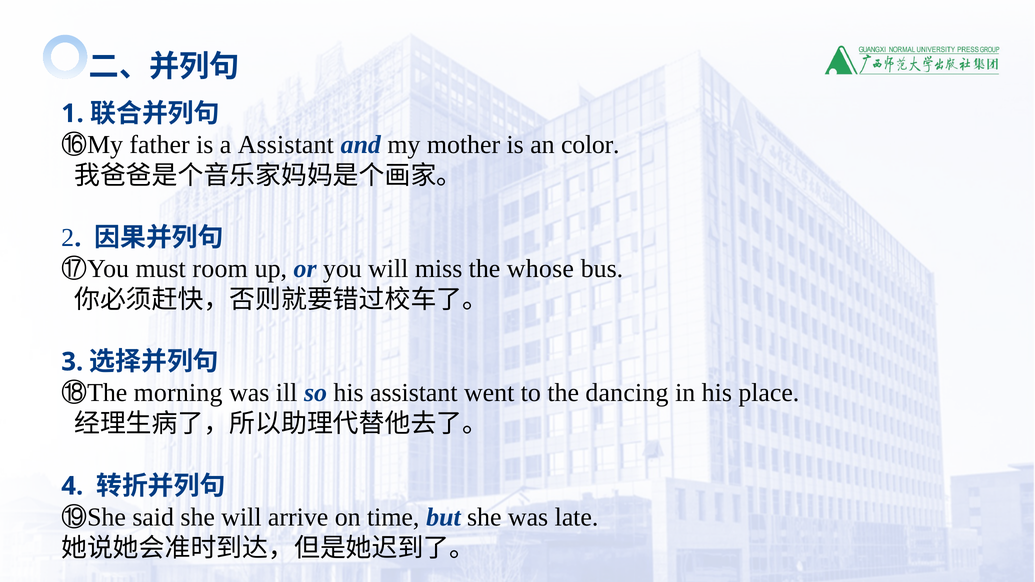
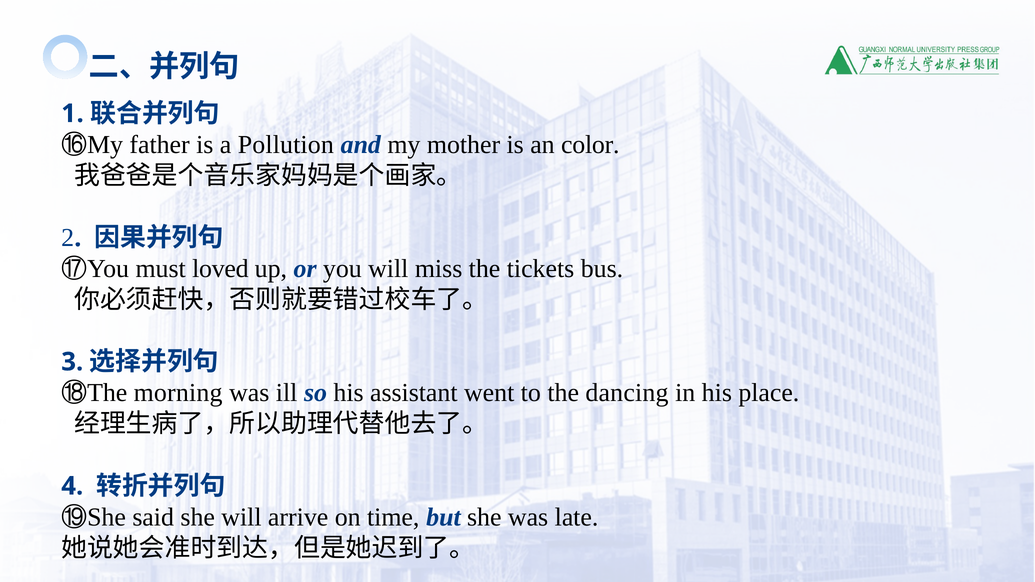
a Assistant: Assistant -> Pollution
room: room -> loved
whose: whose -> tickets
